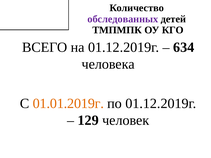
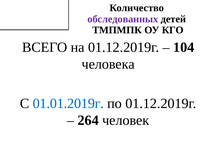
634: 634 -> 104
01.01.2019г colour: orange -> blue
129: 129 -> 264
